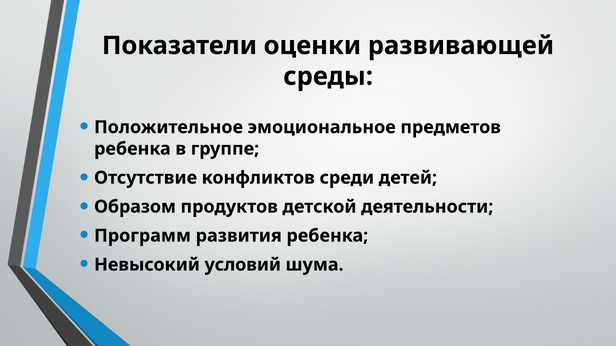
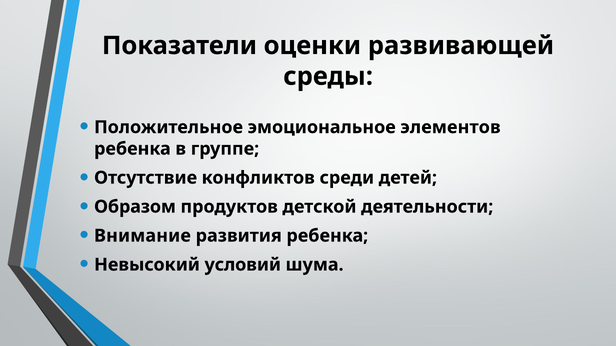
предметов: предметов -> элементов
Программ: Программ -> Внимание
